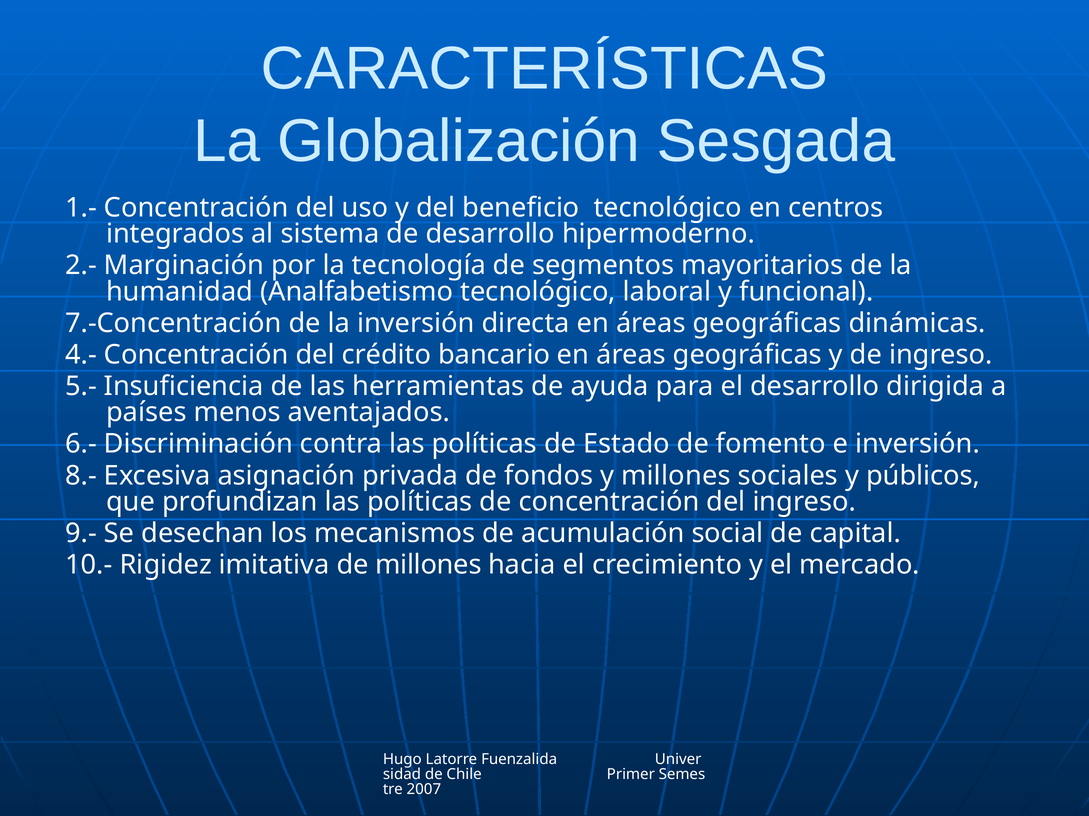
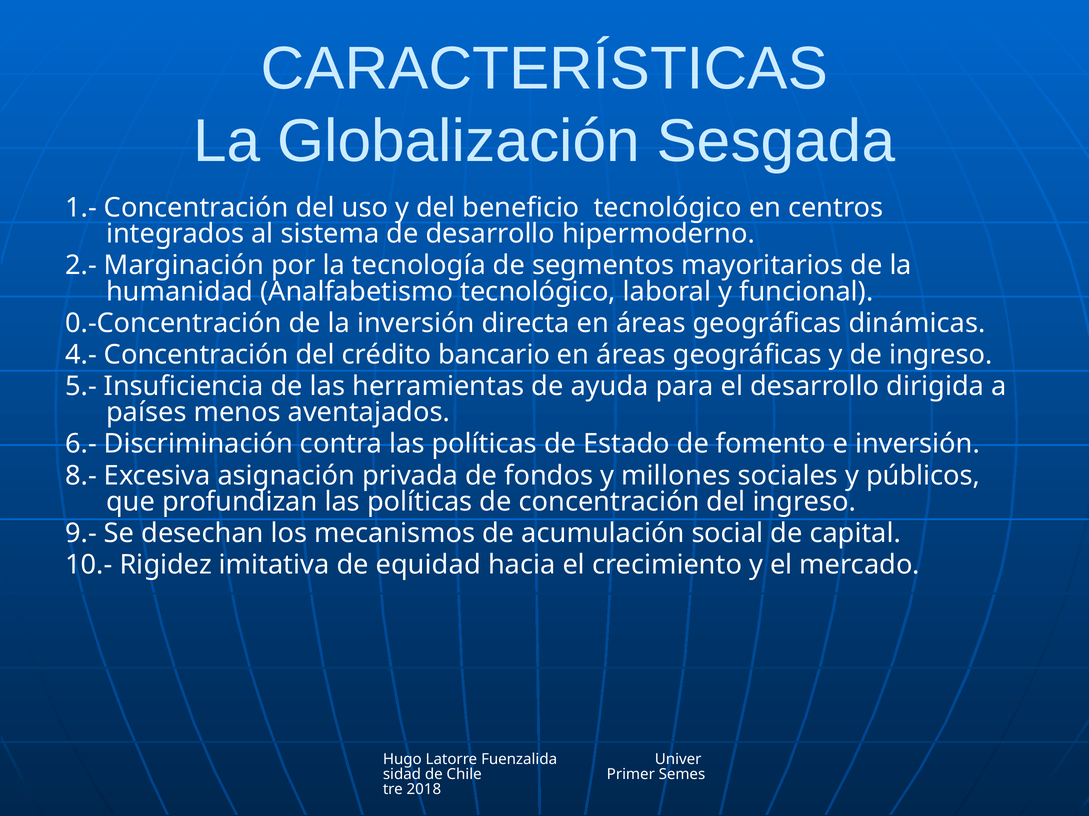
7.-Concentración: 7.-Concentración -> 0.-Concentración
de millones: millones -> equidad
2007: 2007 -> 2018
